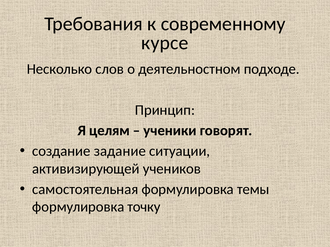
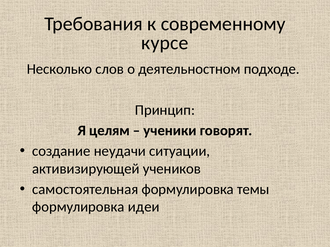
задание: задание -> неудачи
точку: точку -> идеи
